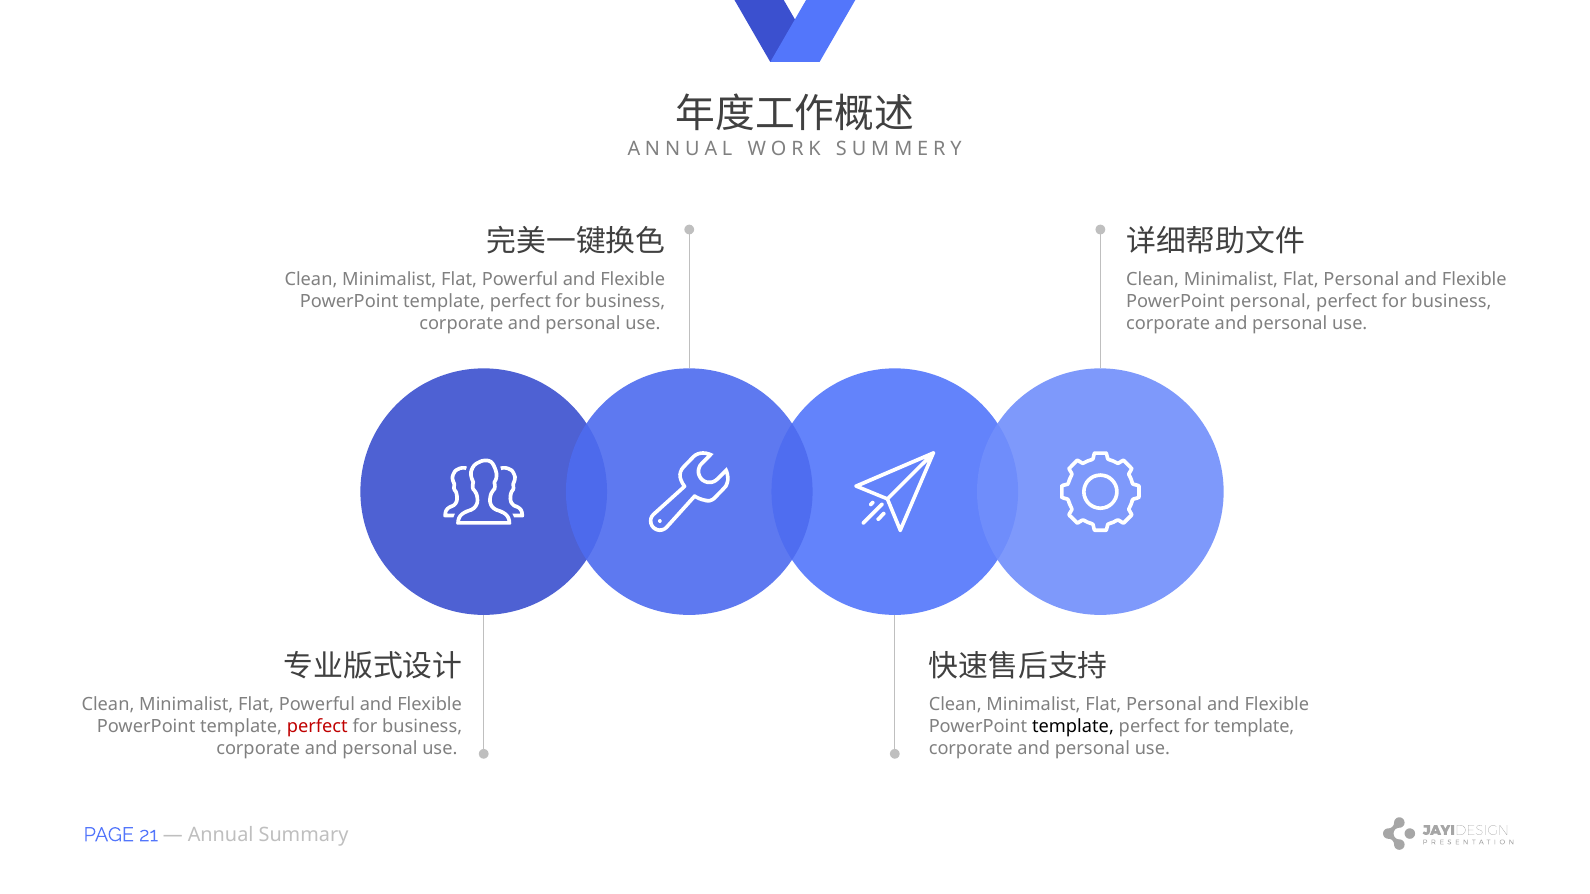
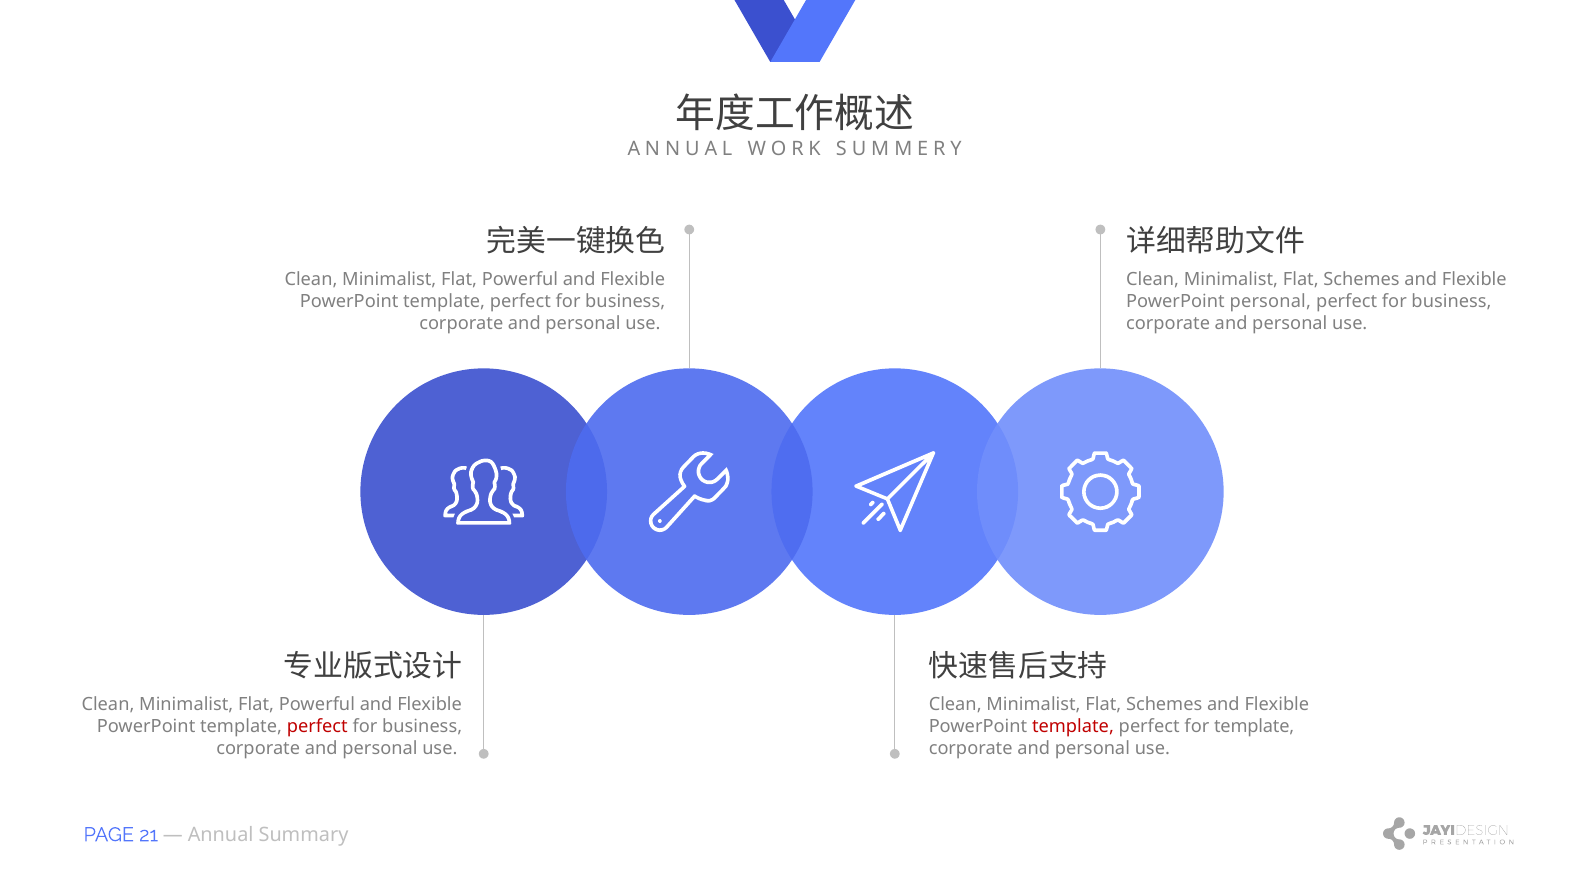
Personal at (1361, 280): Personal -> Schemes
Personal at (1164, 705): Personal -> Schemes
template at (1073, 727) colour: black -> red
